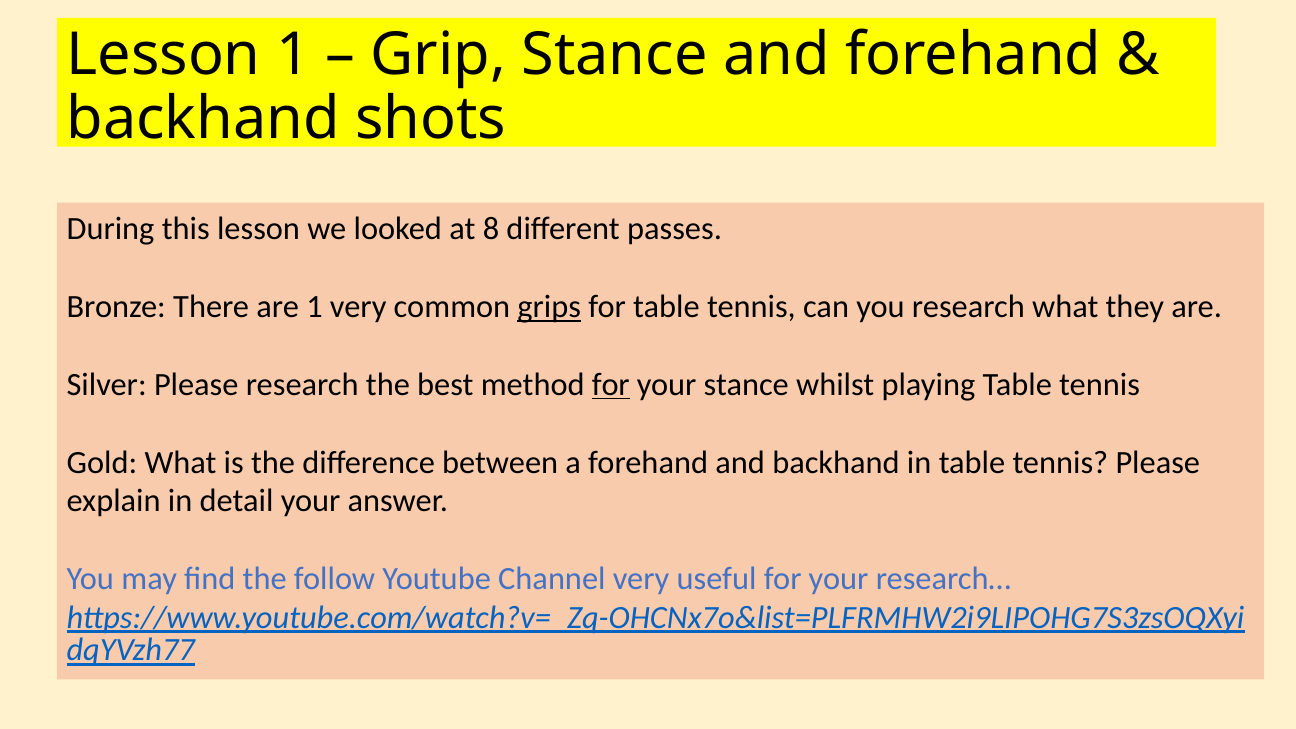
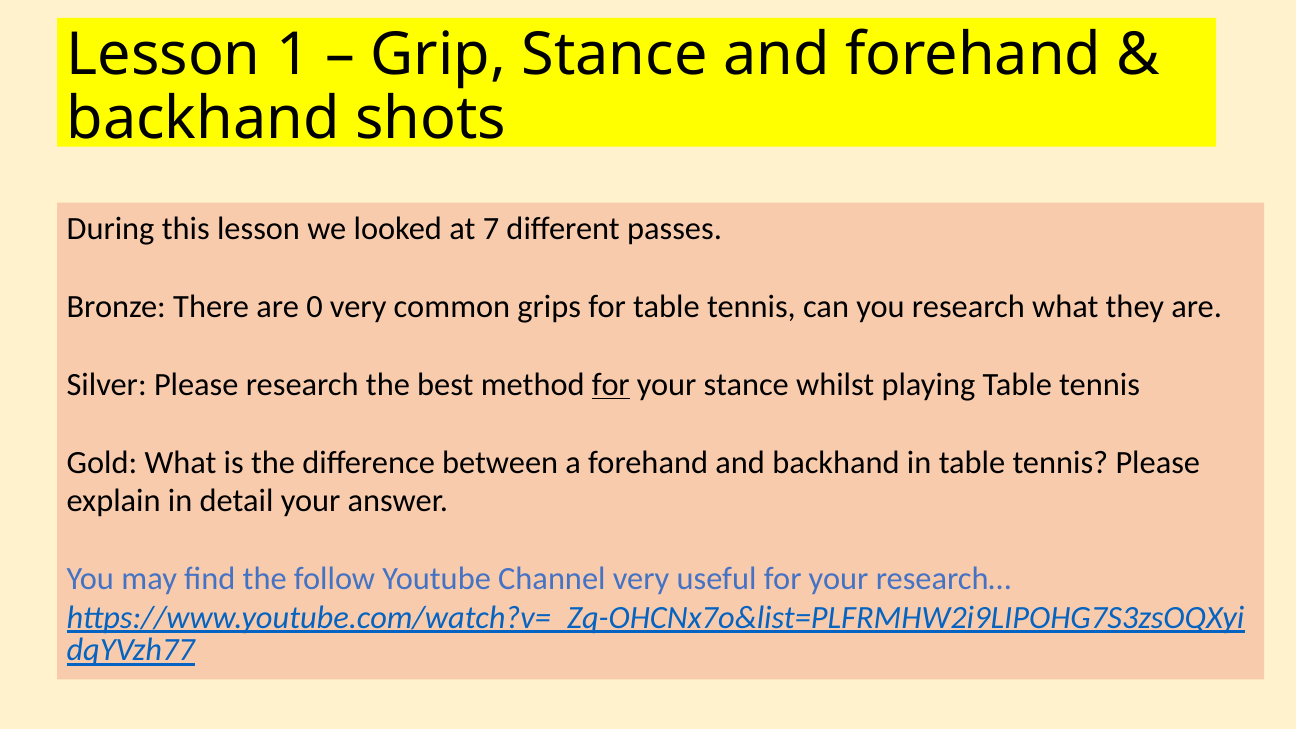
8: 8 -> 7
are 1: 1 -> 0
grips underline: present -> none
